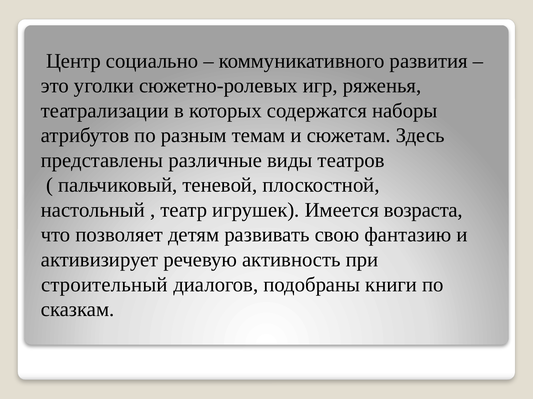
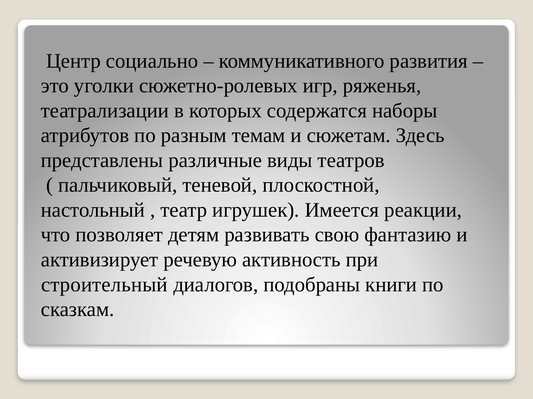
возраста: возраста -> реакции
